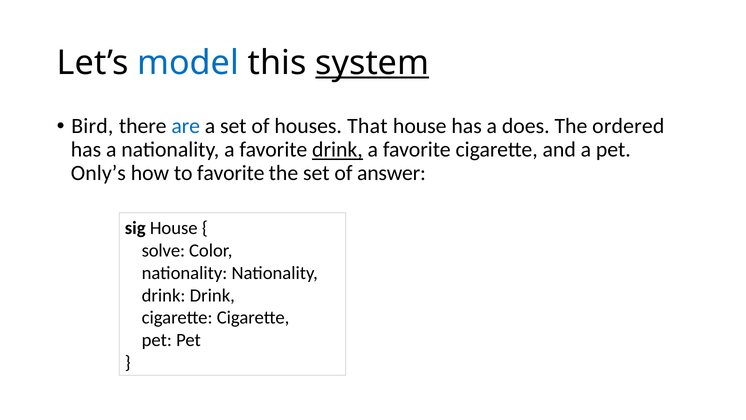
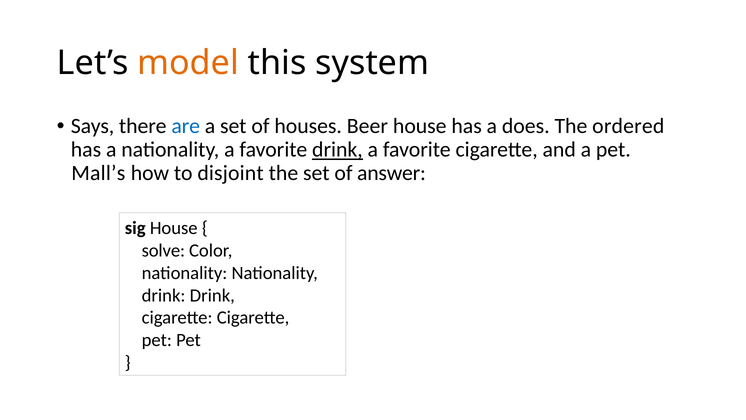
model colour: blue -> orange
system underline: present -> none
Bird: Bird -> Says
That: That -> Beer
Only’s: Only’s -> Mall’s
to favorite: favorite -> disjoint
